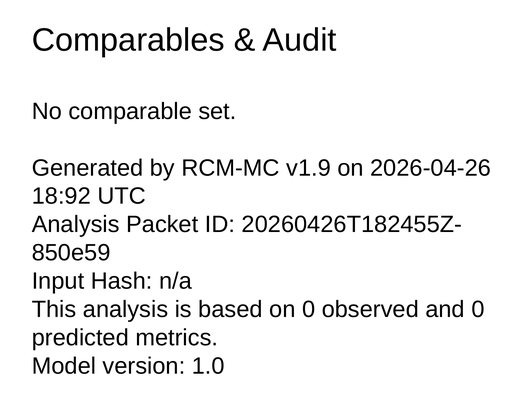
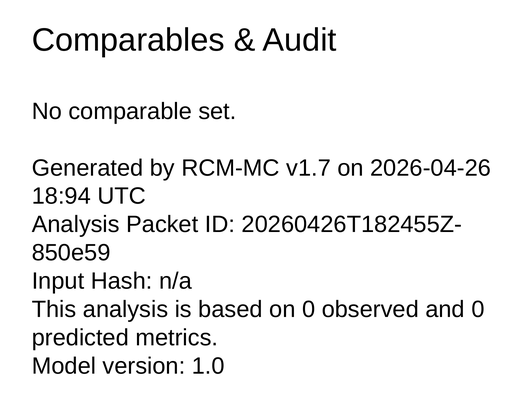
v1.9: v1.9 -> v1.7
18:92: 18:92 -> 18:94
